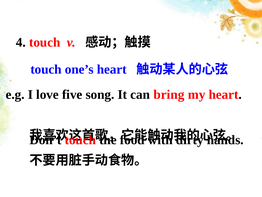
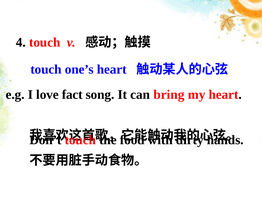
five: five -> fact
